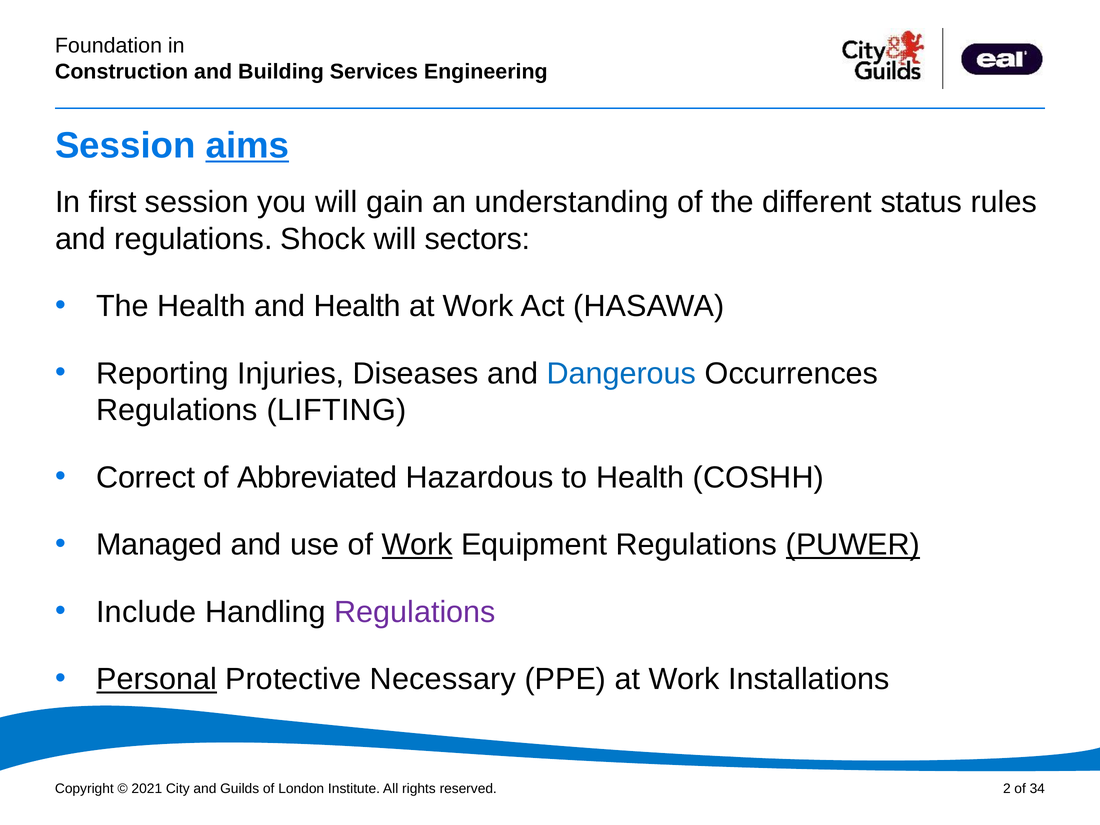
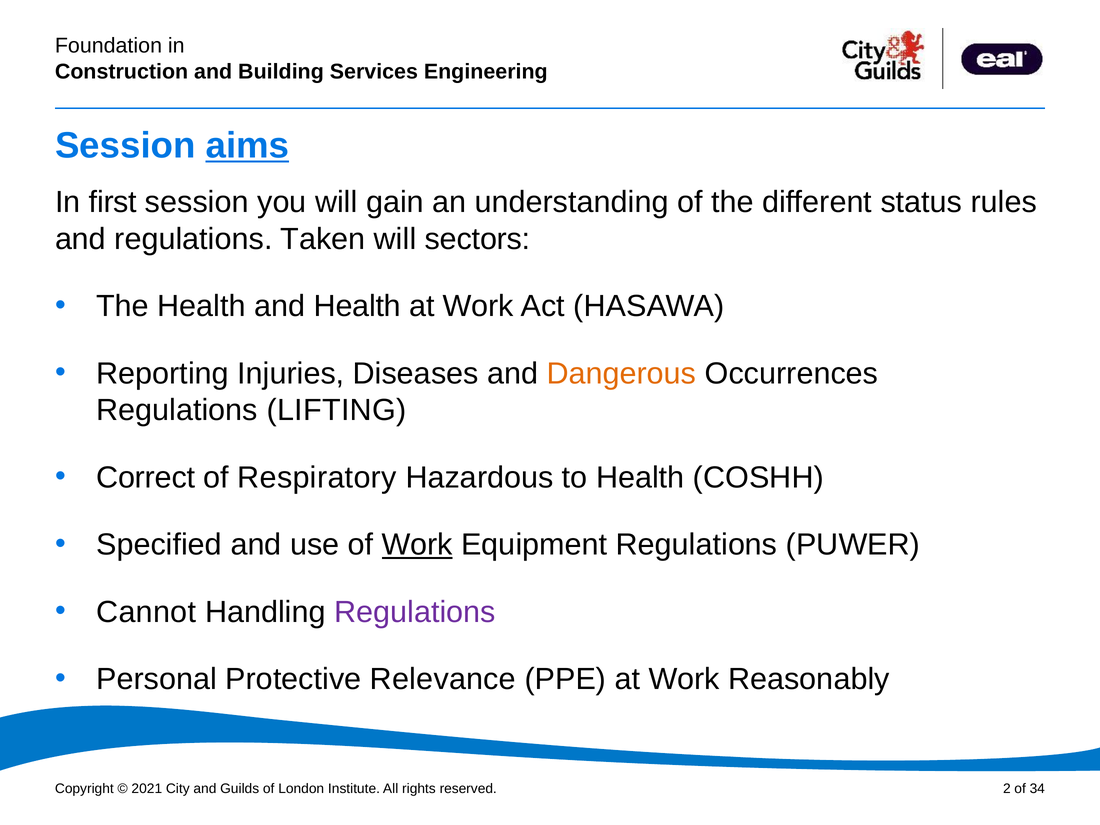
Shock: Shock -> Taken
Dangerous colour: blue -> orange
Abbreviated: Abbreviated -> Respiratory
Managed: Managed -> Specified
PUWER underline: present -> none
Include: Include -> Cannot
Personal underline: present -> none
Necessary: Necessary -> Relevance
Installations: Installations -> Reasonably
